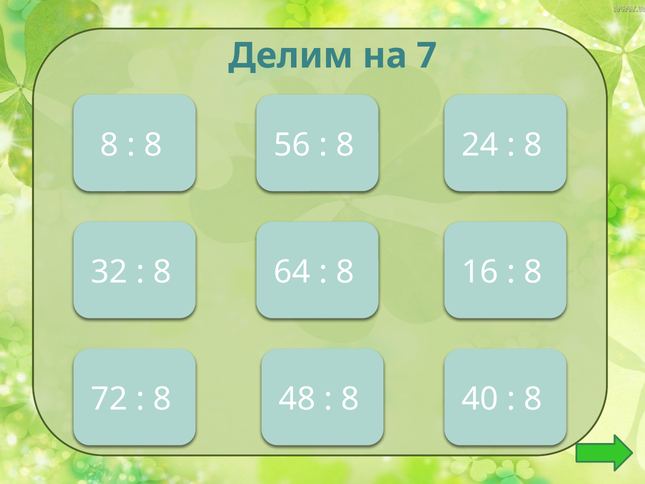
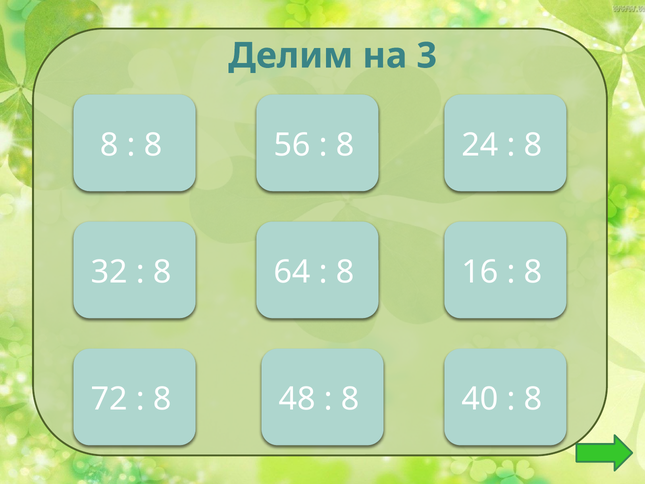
на 7: 7 -> 3
